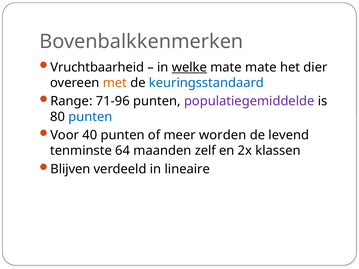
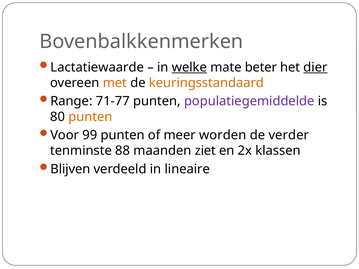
Vruchtbaarheid: Vruchtbaarheid -> Lactatiewaarde
mate mate: mate -> beter
dier underline: none -> present
keuringsstandaard colour: blue -> orange
71-96: 71-96 -> 71-77
punten at (90, 117) colour: blue -> orange
40: 40 -> 99
levend: levend -> verder
64: 64 -> 88
zelf: zelf -> ziet
